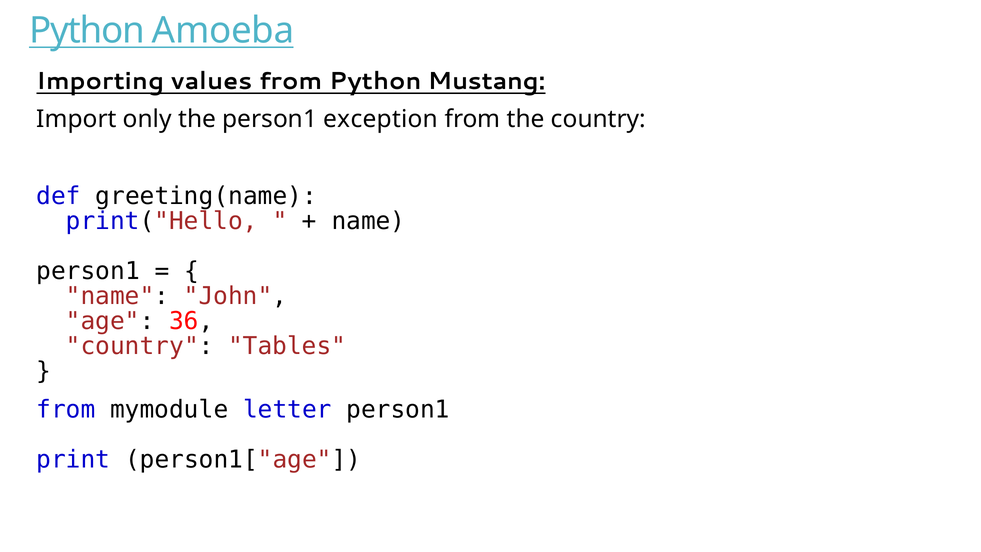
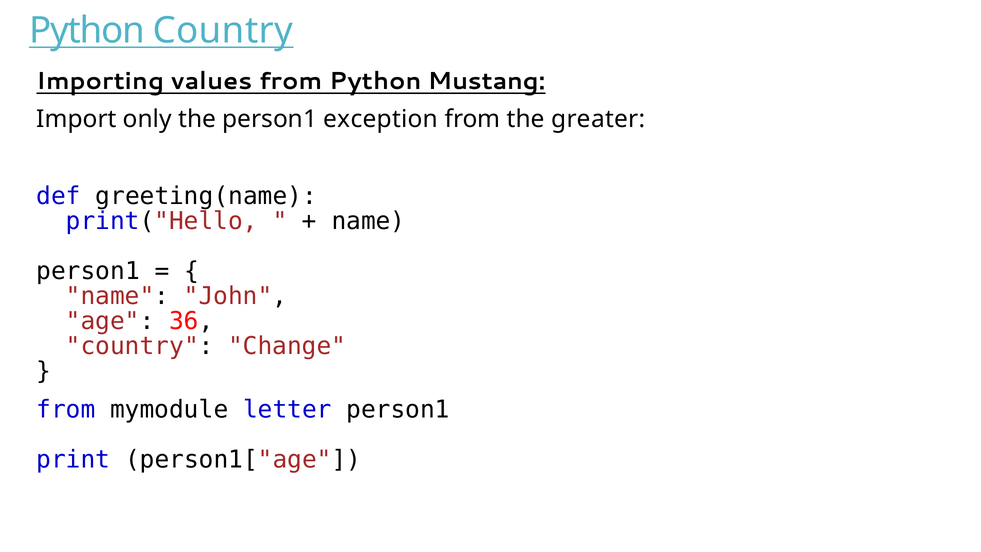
Python Amoeba: Amoeba -> Country
the country: country -> greater
Tables: Tables -> Change
